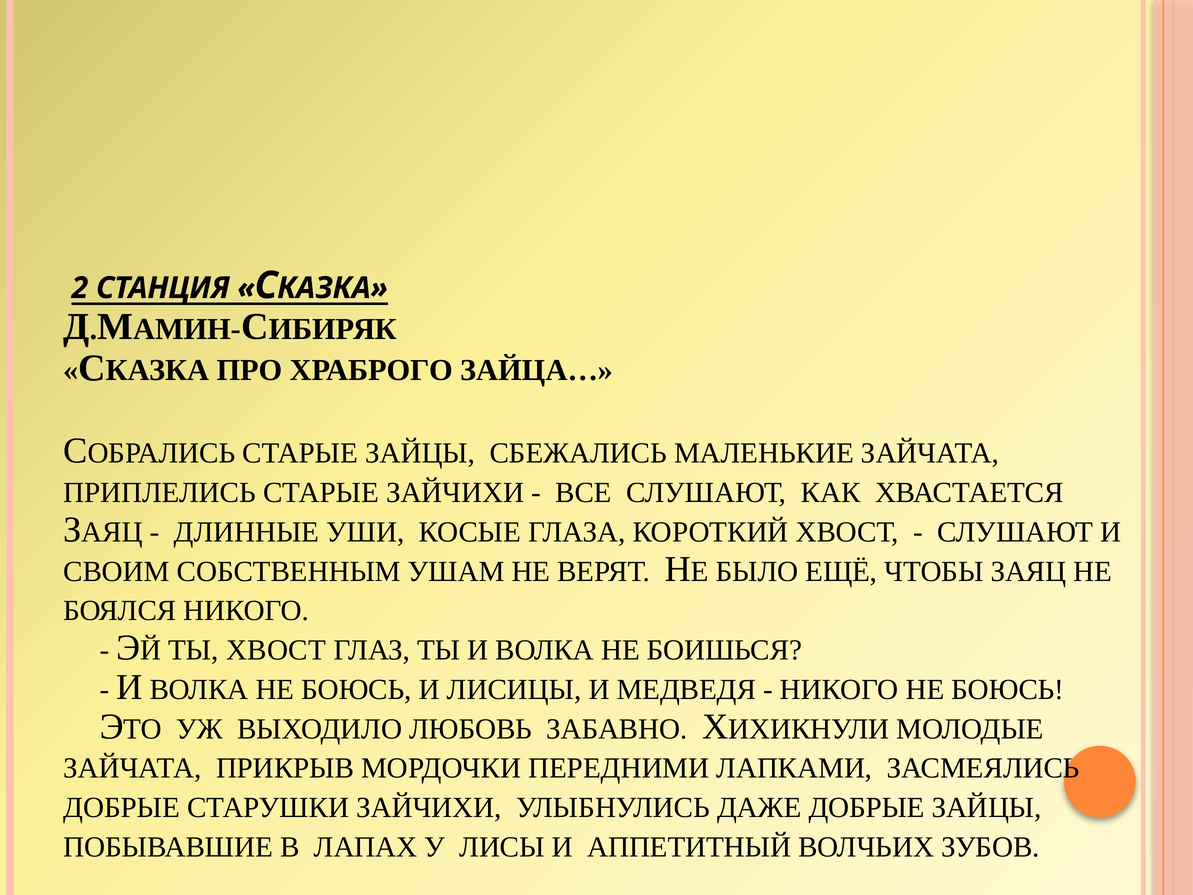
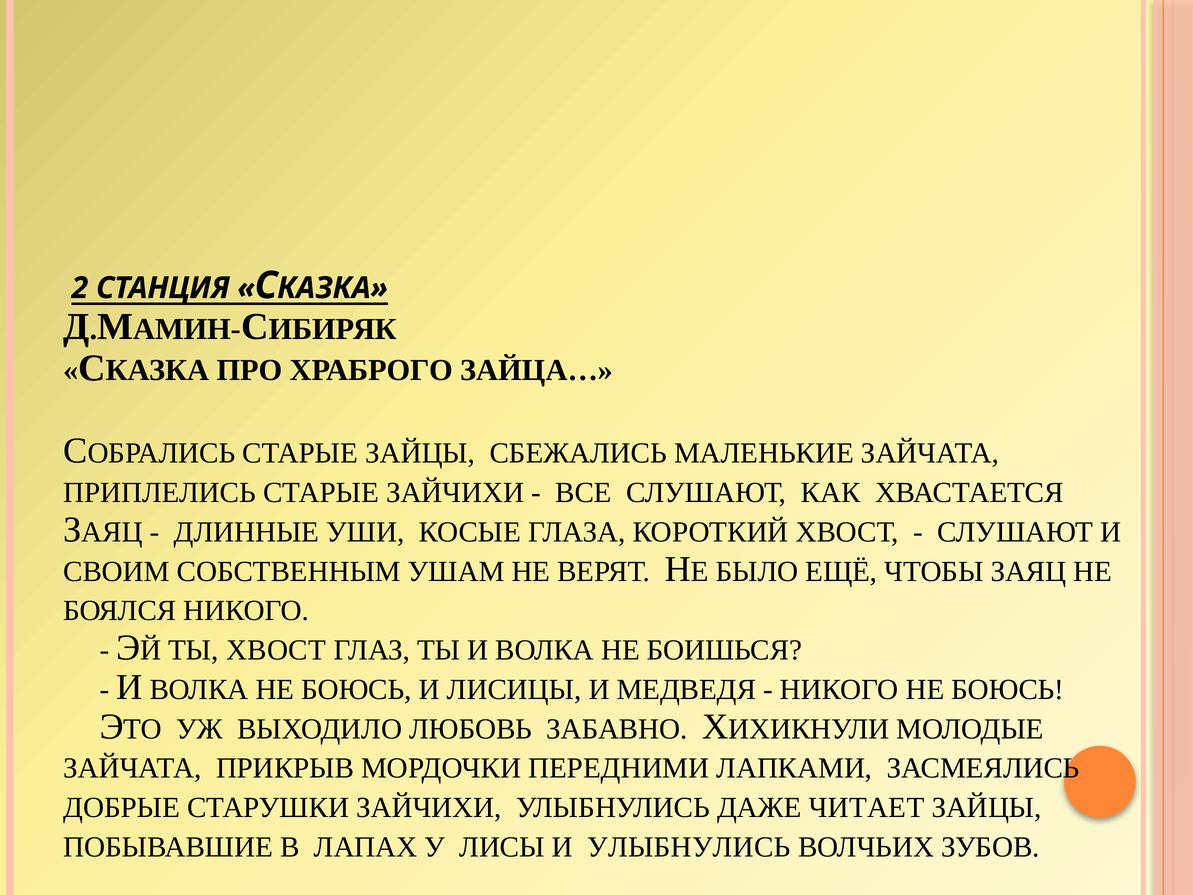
ДАЖЕ ДОБРЫЕ: ДОБРЫЕ -> ЧИТАЕТ
И АППЕТИТНЫЙ: АППЕТИТНЫЙ -> УЛЫБНУЛИСЬ
